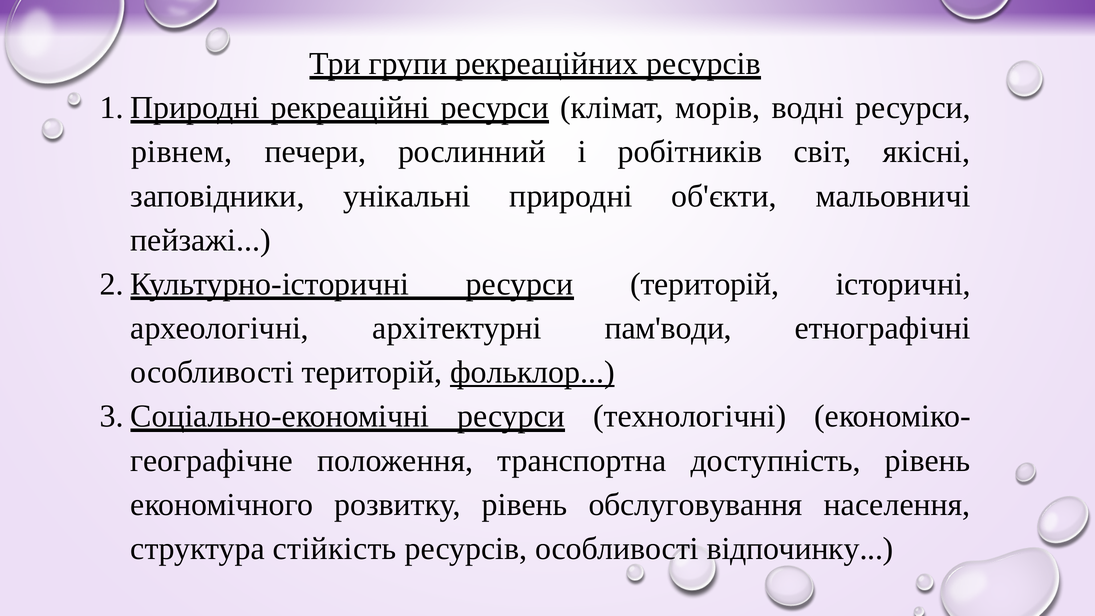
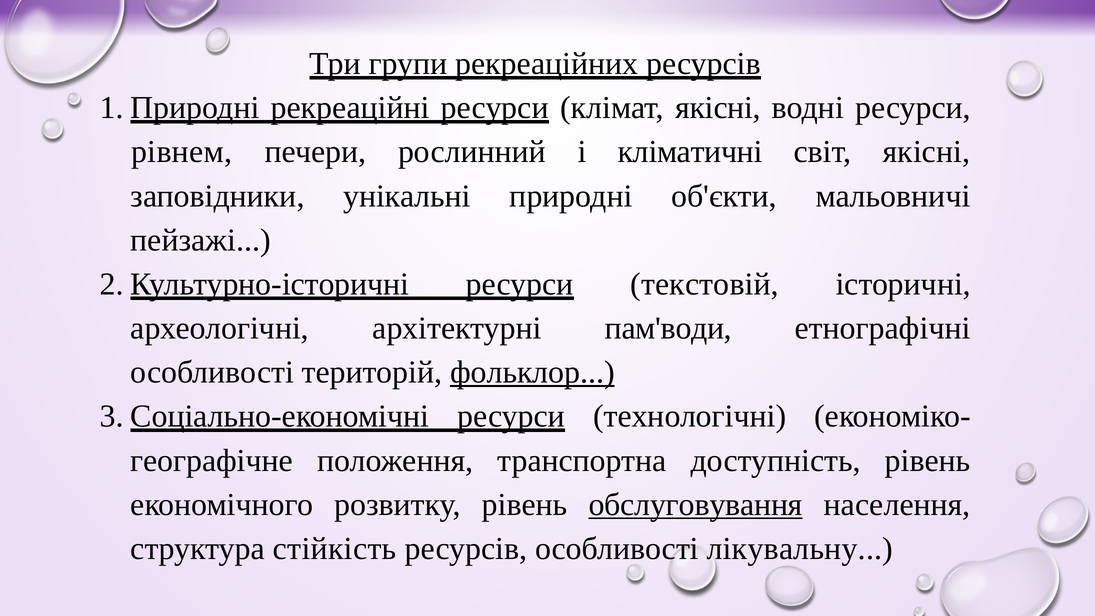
клімат морів: морів -> якісні
робітників: робітників -> кліматичні
територій at (705, 284): територій -> текстовій
обслуговування underline: none -> present
відпочинку: відпочинку -> лікувальну
